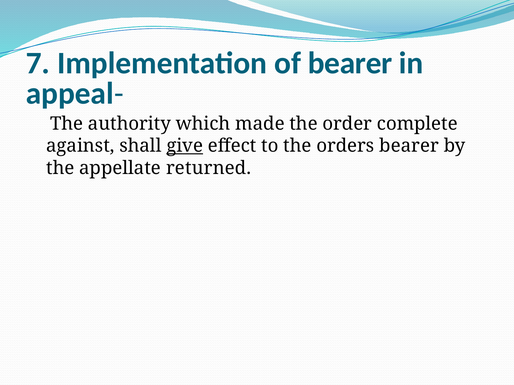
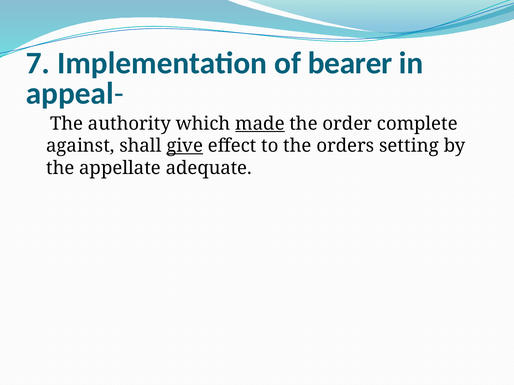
made underline: none -> present
orders bearer: bearer -> setting
returned: returned -> adequate
